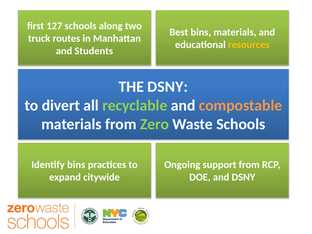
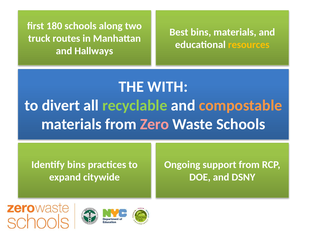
127: 127 -> 180
Students: Students -> Hallways
THE DSNY: DSNY -> WITH
Zero colour: light green -> pink
